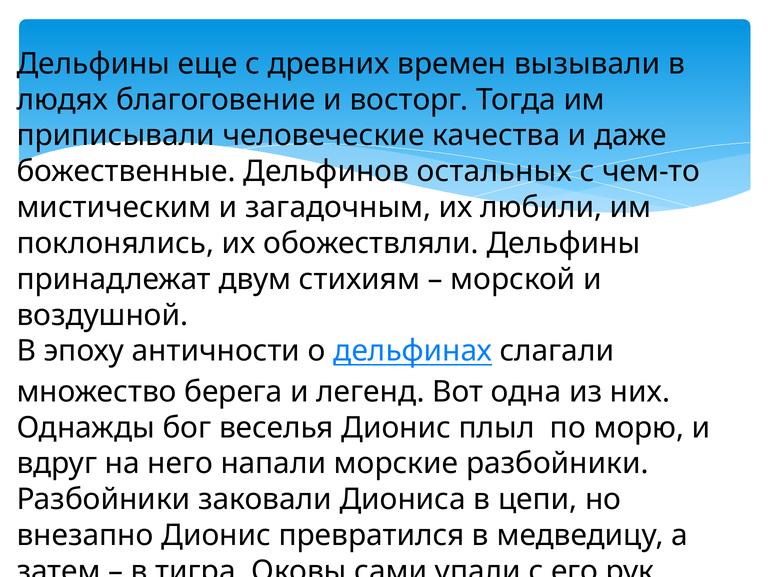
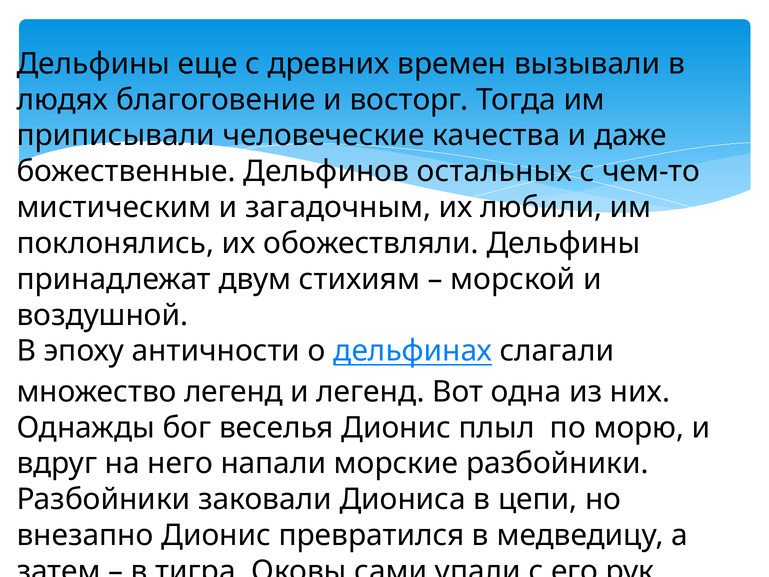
множество берега: берега -> легенд
